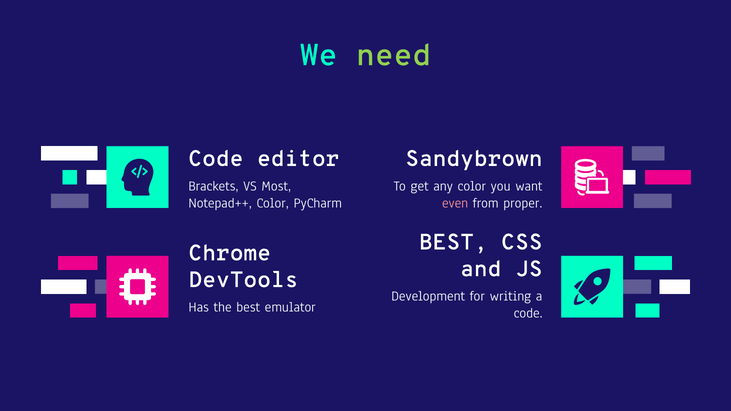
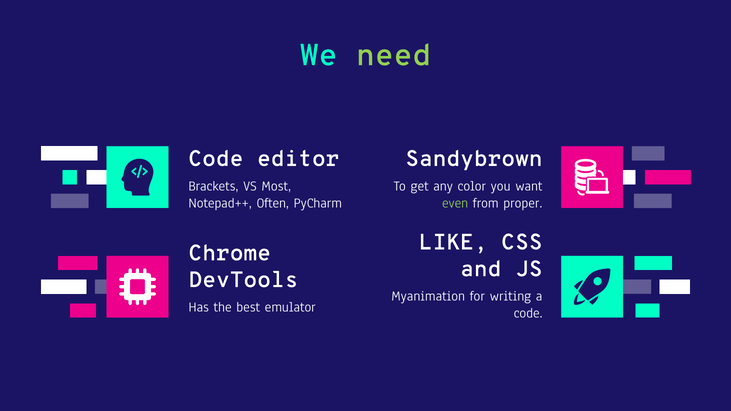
Notepad++ Color: Color -> Often
even colour: pink -> light green
BEST at (453, 242): BEST -> LIKE
Development: Development -> Myanimation
